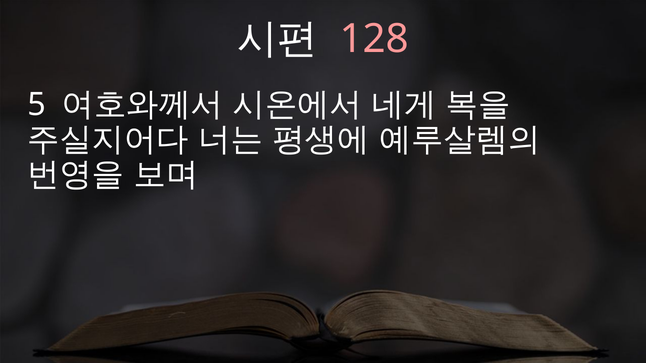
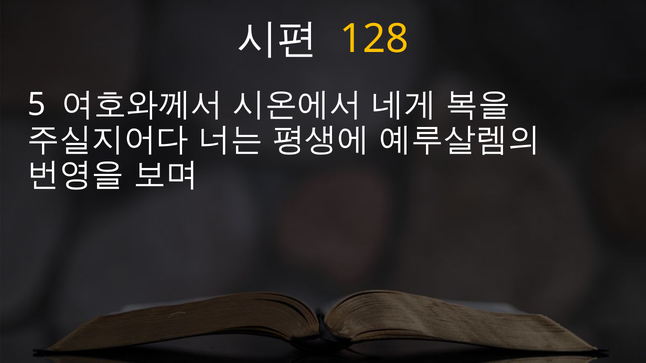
128 colour: pink -> yellow
